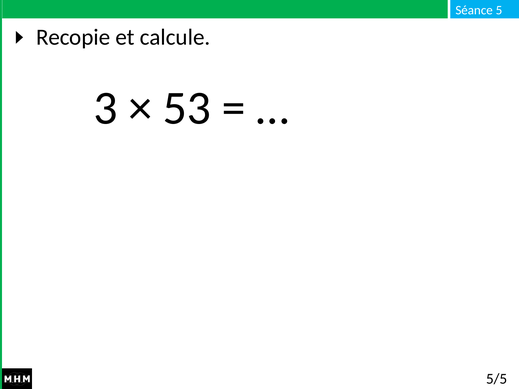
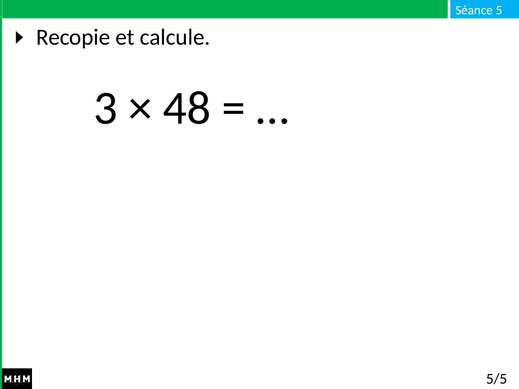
53: 53 -> 48
